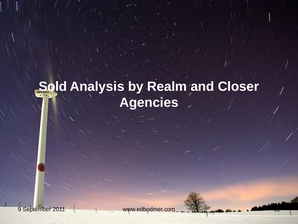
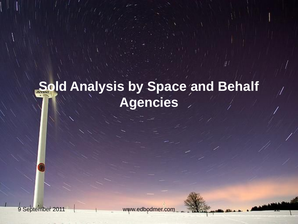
Realm: Realm -> Space
Closer: Closer -> Behalf
